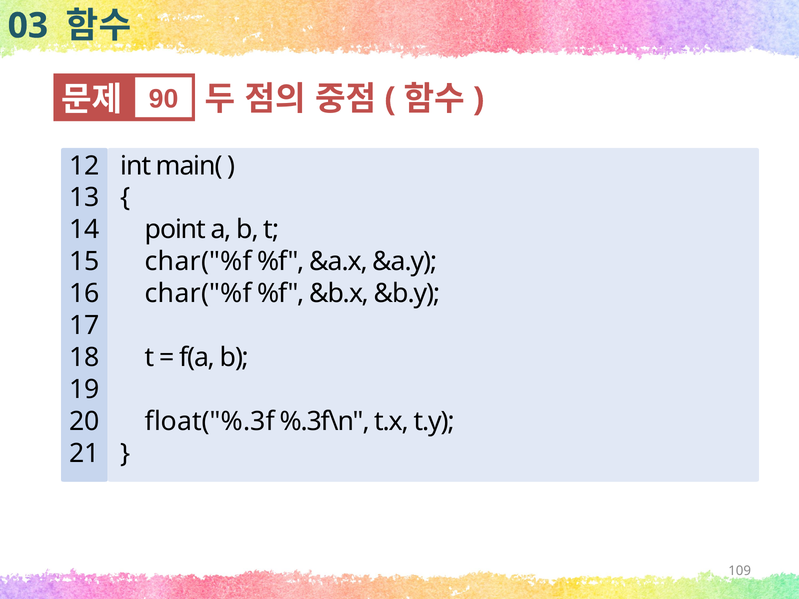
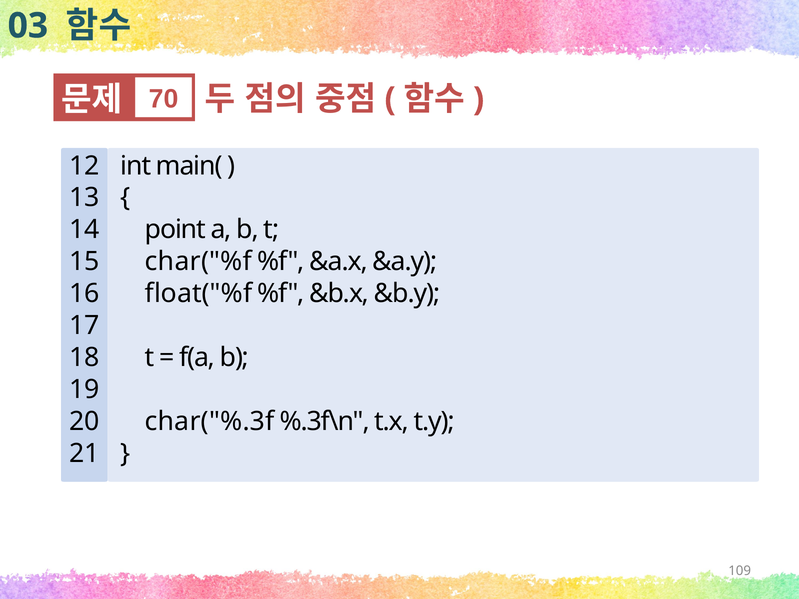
90: 90 -> 70
char("%f at (198, 294): char("%f -> float("%f
float("%.3f: float("%.3f -> char("%.3f
